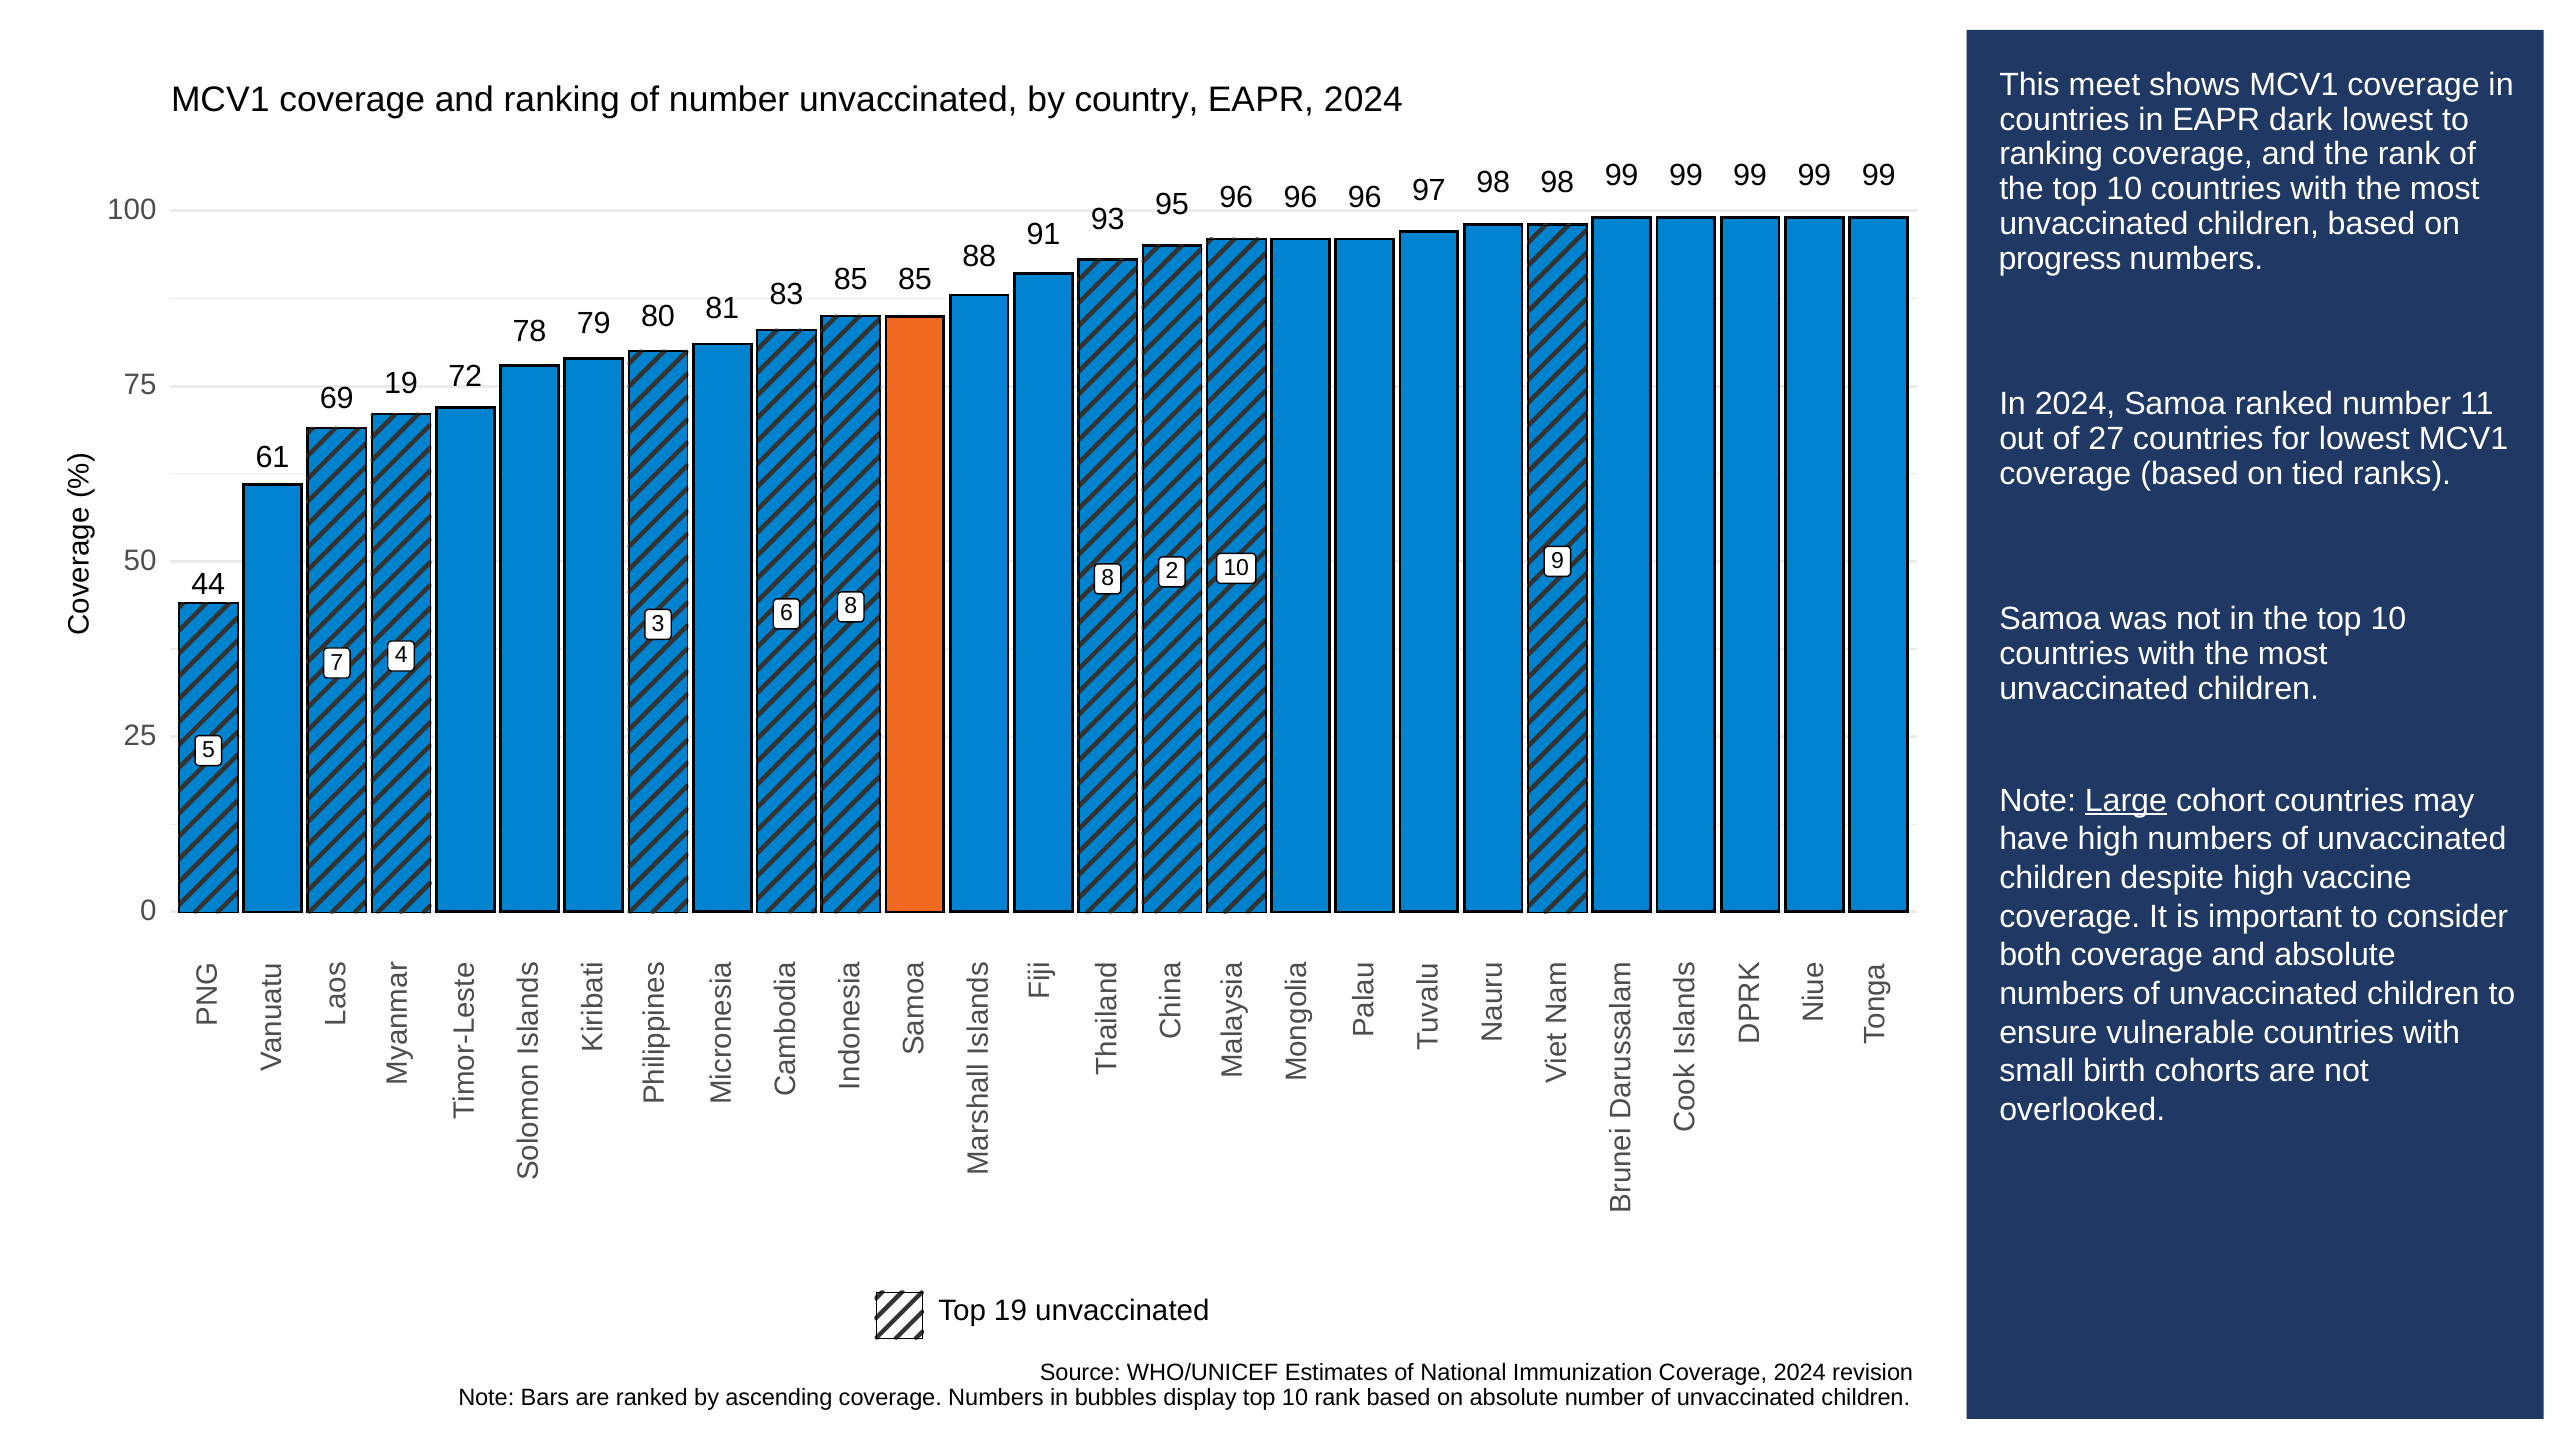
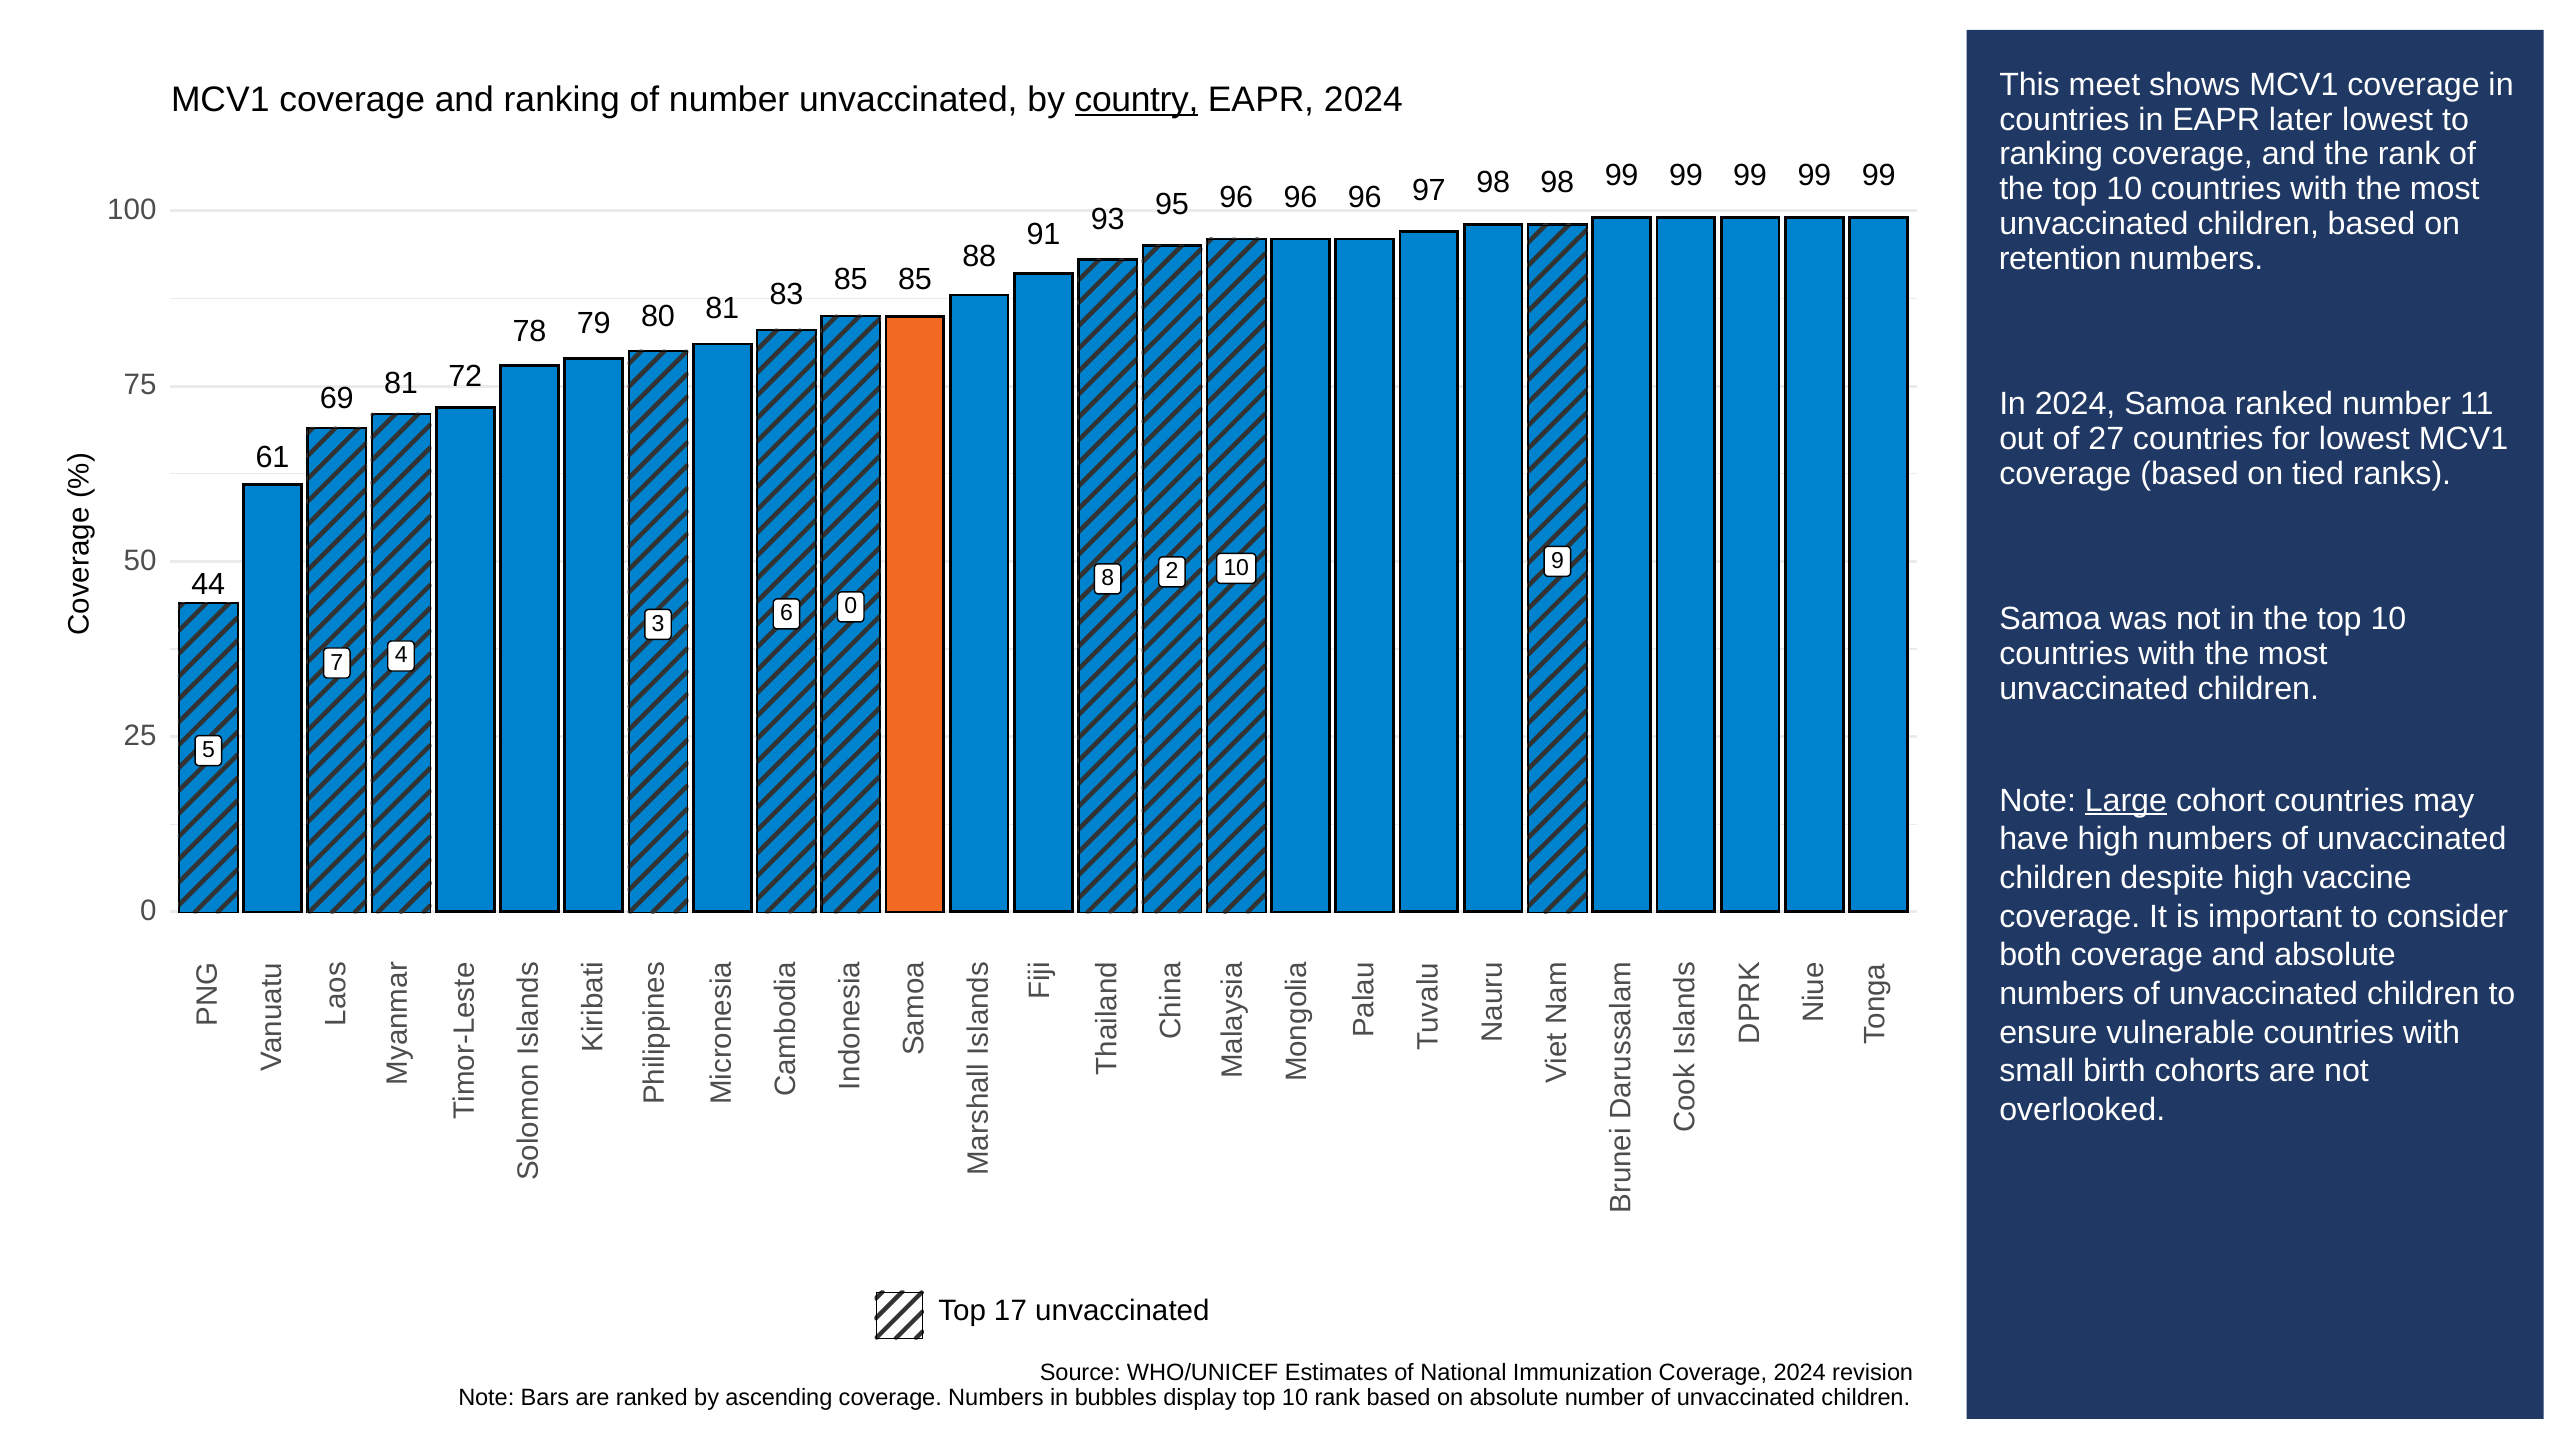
country underline: none -> present
dark: dark -> later
progress: progress -> retention
69 19: 19 -> 81
6 8: 8 -> 0
Top 19: 19 -> 17
